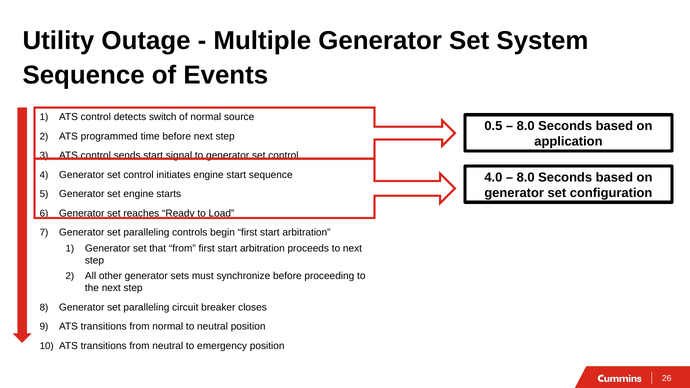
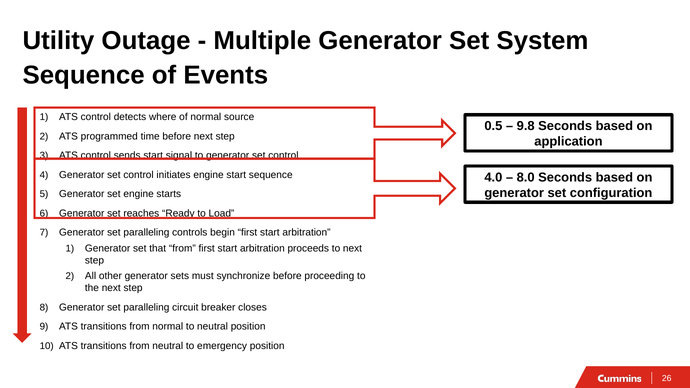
switch: switch -> where
8.0 at (526, 126): 8.0 -> 9.8
